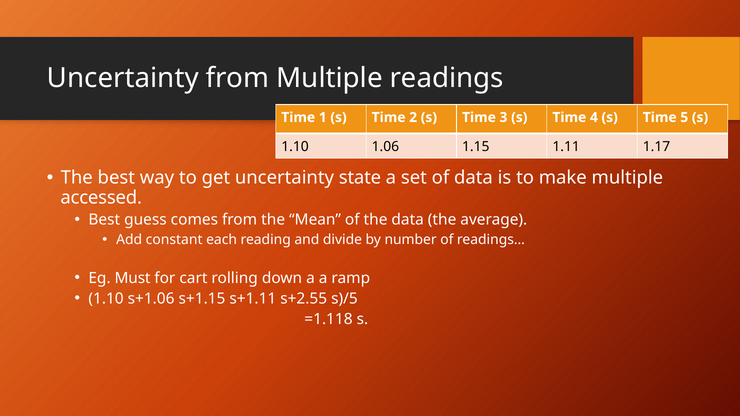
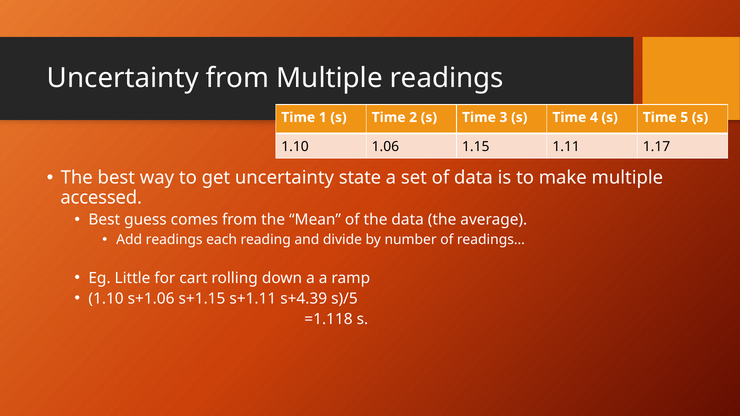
Add constant: constant -> readings
Must: Must -> Little
s+2.55: s+2.55 -> s+4.39
